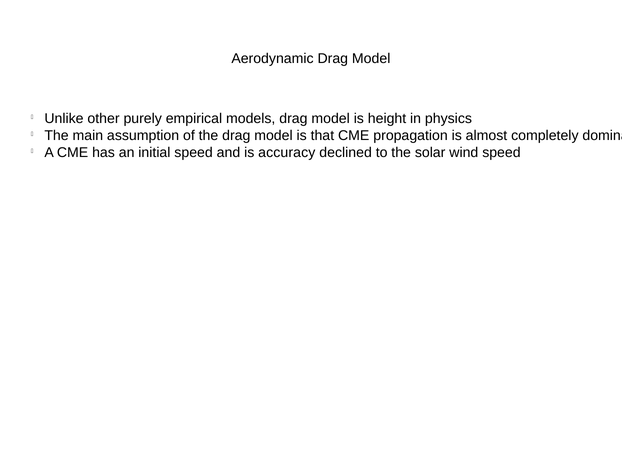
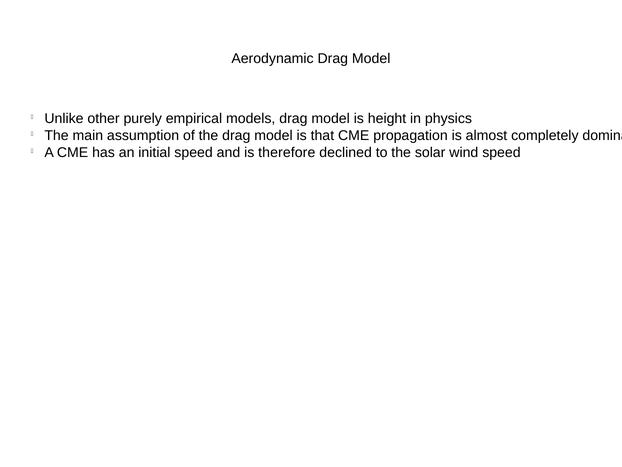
accuracy: accuracy -> therefore
